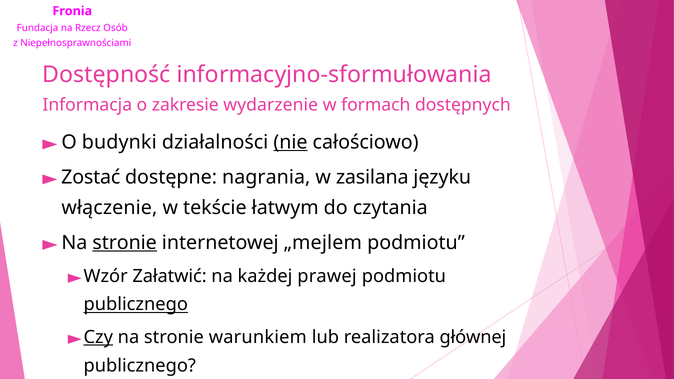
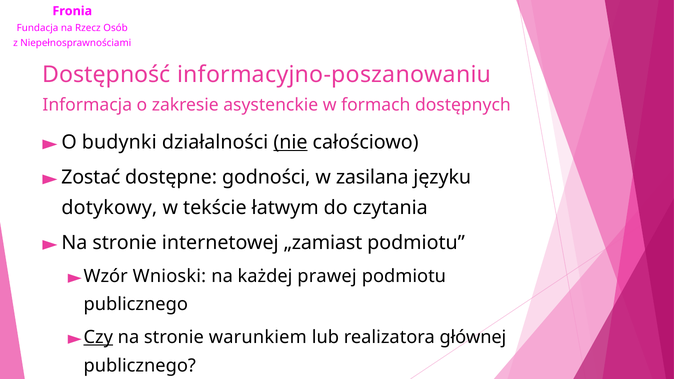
informacyjno-sformułowania: informacyjno-sformułowania -> informacyjno-poszanowaniu
wydarzenie: wydarzenie -> asystenckie
nagrania: nagrania -> godności
włączenie: włączenie -> dotykowy
stronie at (125, 243) underline: present -> none
„mejlem: „mejlem -> „zamiast
Załatwić: Załatwić -> Wnioski
publicznego at (136, 305) underline: present -> none
